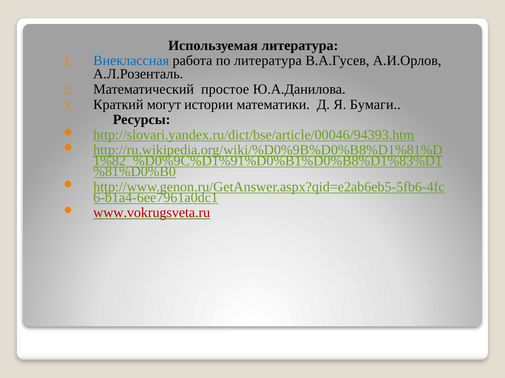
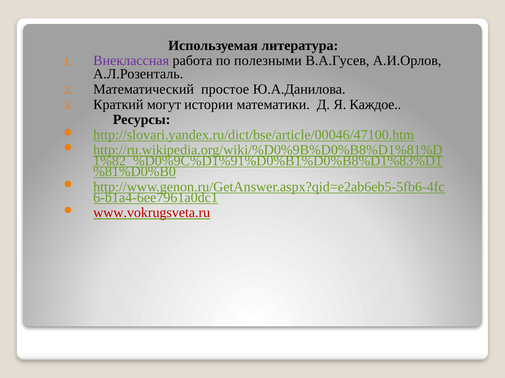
Внеклассная colour: blue -> purple
по литература: литература -> полезными
Бумаги: Бумаги -> Каждое
http://slovari.yandex.ru/dict/bse/article/00046/94393.htm: http://slovari.yandex.ru/dict/bse/article/00046/94393.htm -> http://slovari.yandex.ru/dict/bse/article/00046/47100.htm
